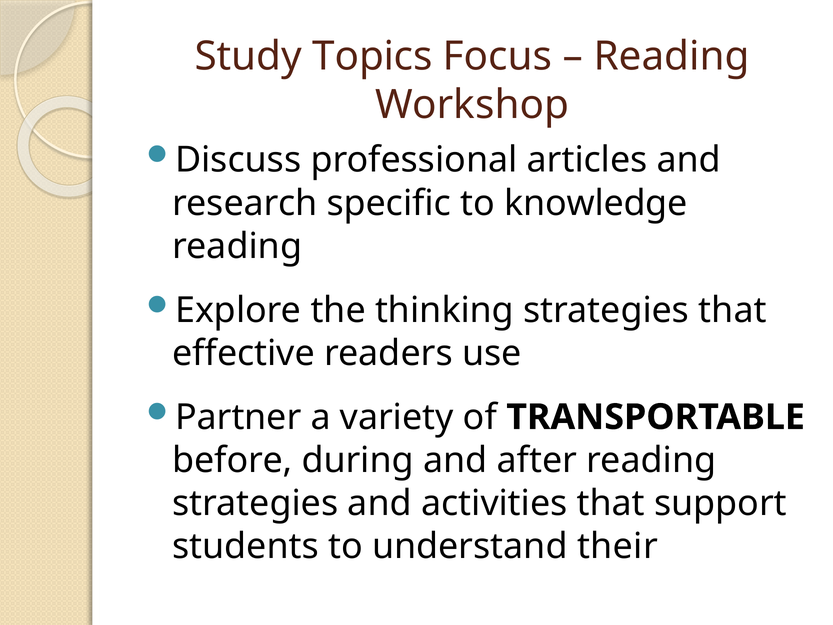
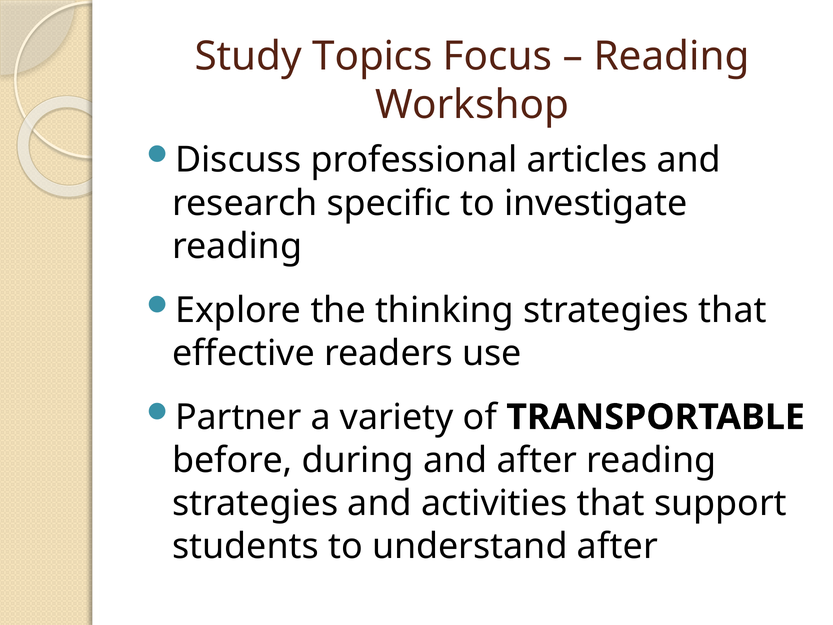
knowledge: knowledge -> investigate
understand their: their -> after
